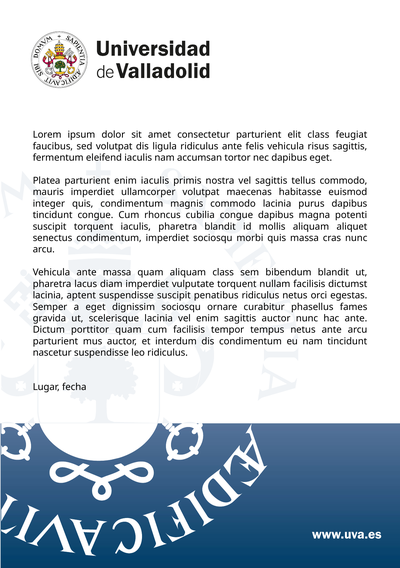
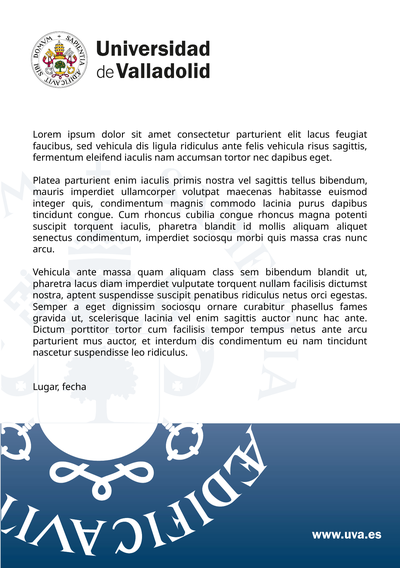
elit class: class -> lacus
sed volutpat: volutpat -> vehicula
tellus commodo: commodo -> bibendum
congue dapibus: dapibus -> rhoncus
lacinia at (48, 295): lacinia -> nostra
porttitor quam: quam -> tortor
